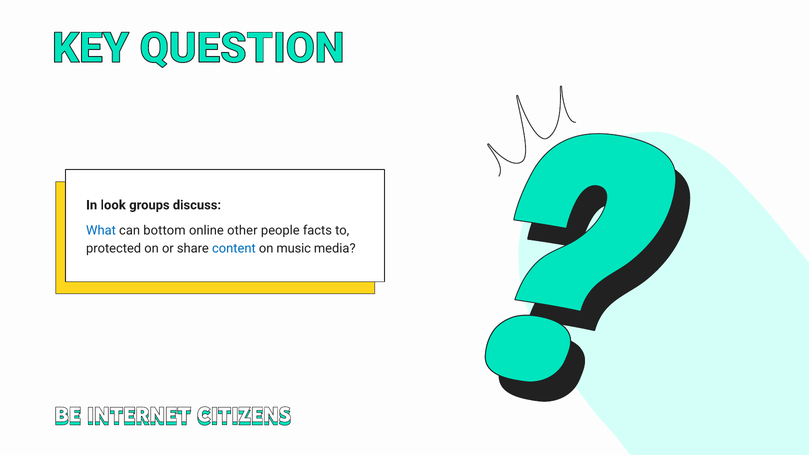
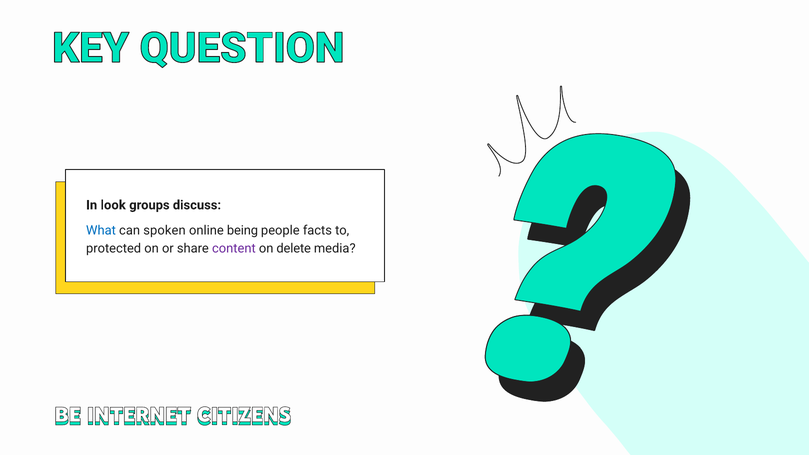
bottom: bottom -> spoken
other: other -> being
content colour: blue -> purple
music: music -> delete
